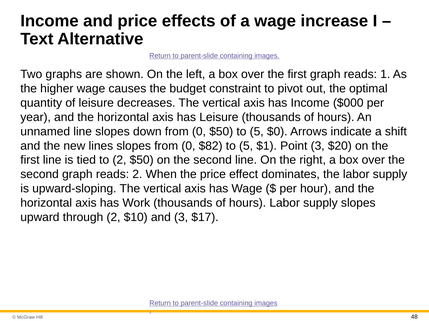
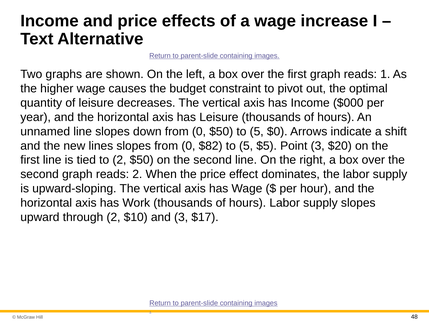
$1: $1 -> $5
